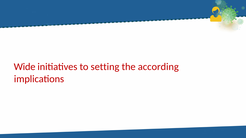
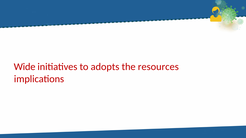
setting: setting -> adopts
according: according -> resources
